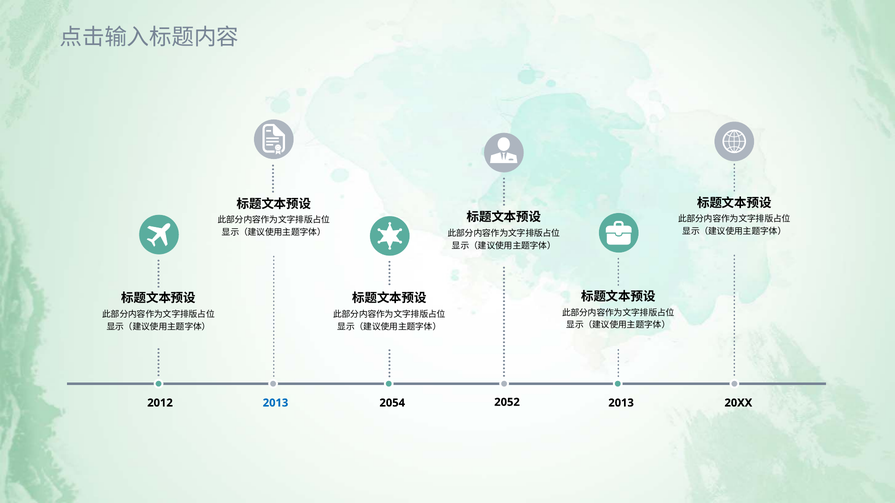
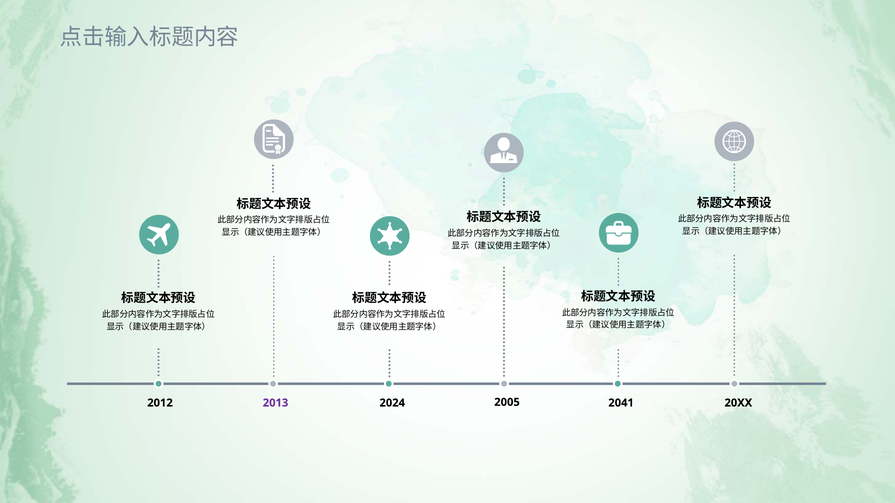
2052: 2052 -> 2005
2013 at (276, 403) colour: blue -> purple
2054: 2054 -> 2024
2013 at (621, 403): 2013 -> 2041
